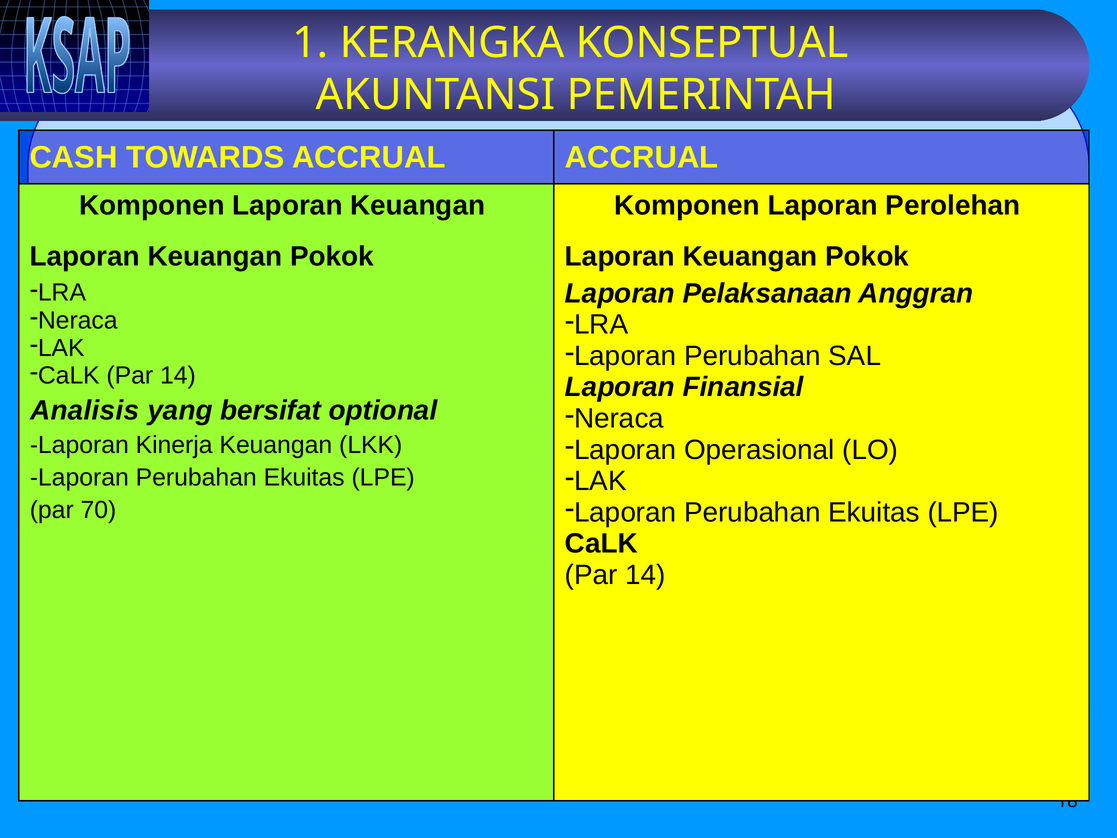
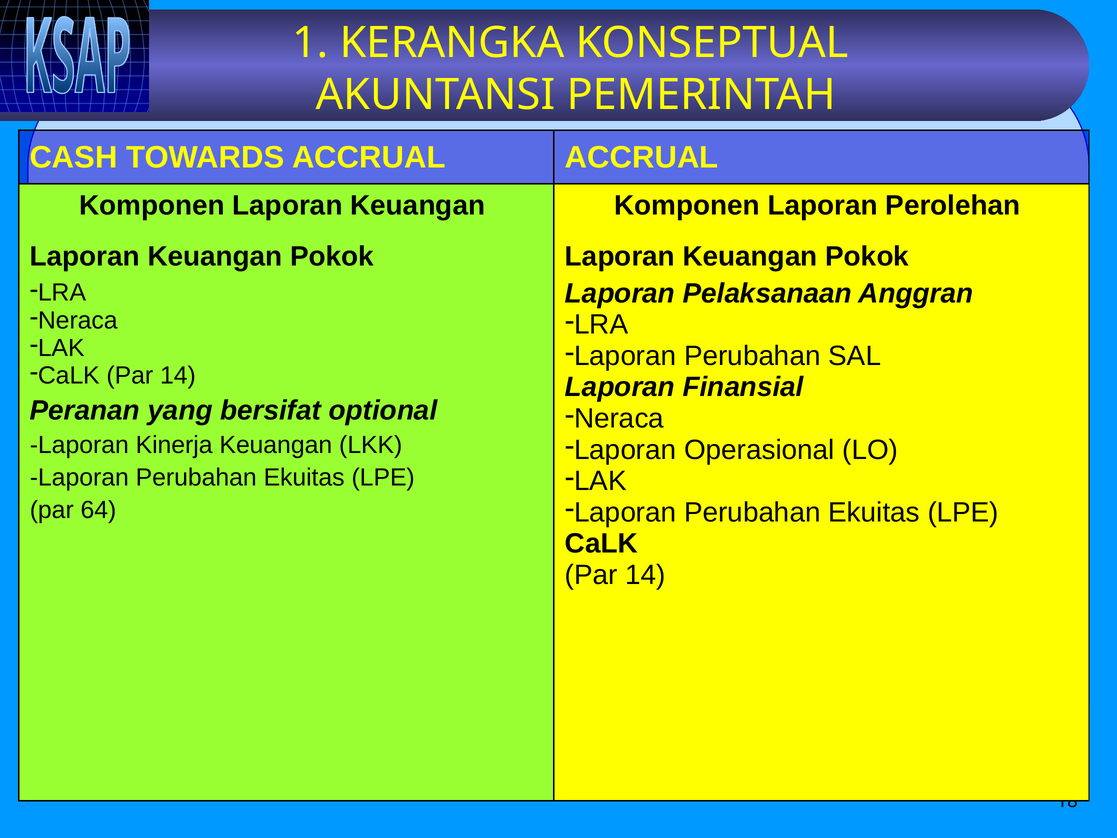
Analisis: Analisis -> Peranan
70: 70 -> 64
